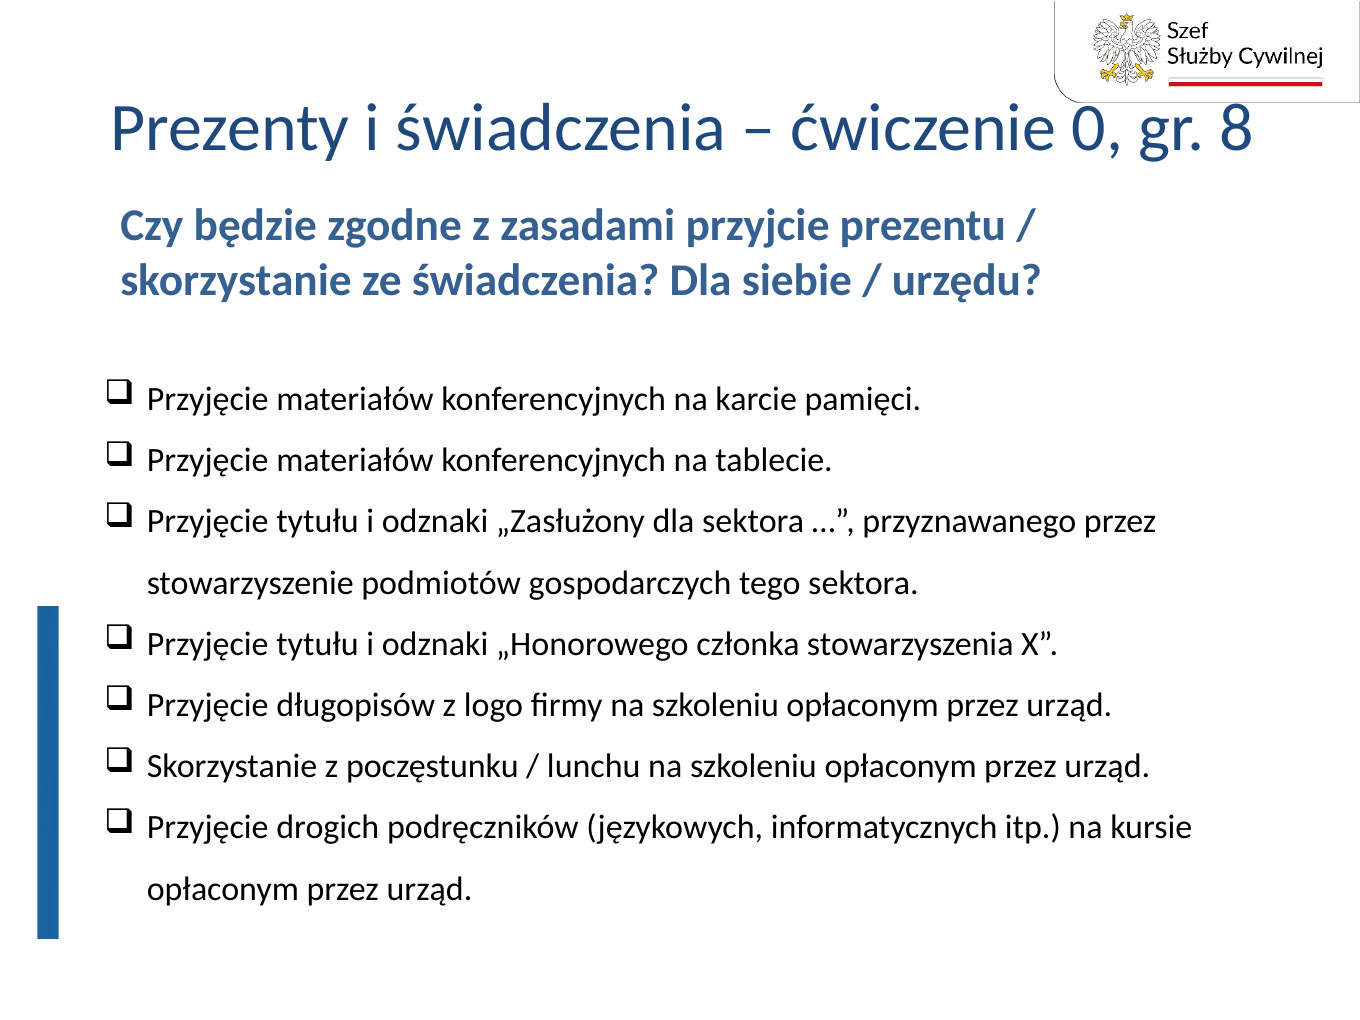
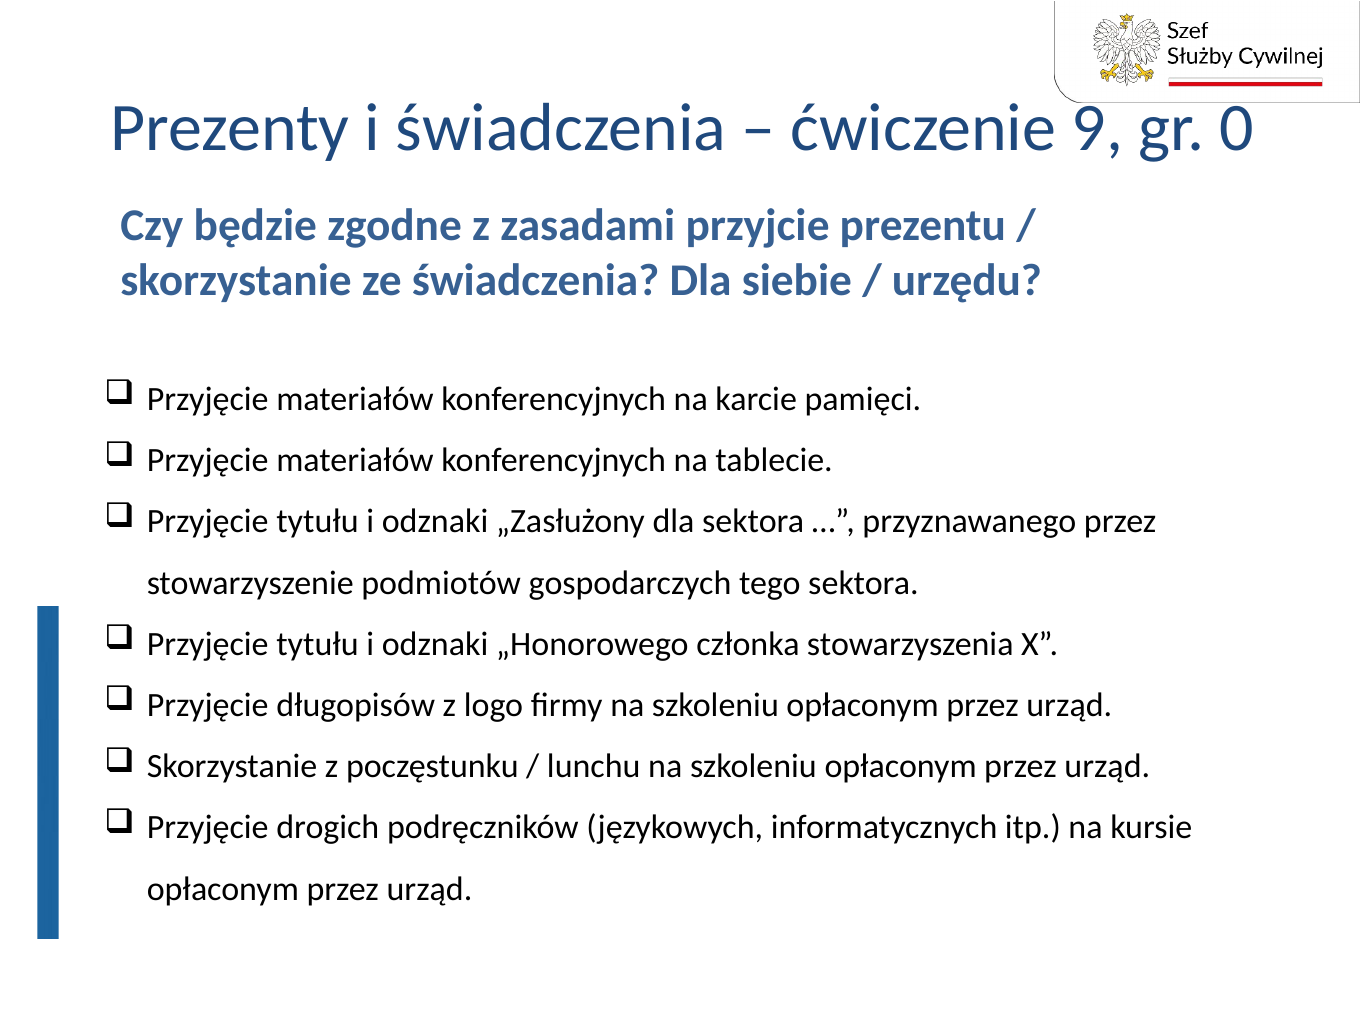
0: 0 -> 9
8: 8 -> 0
